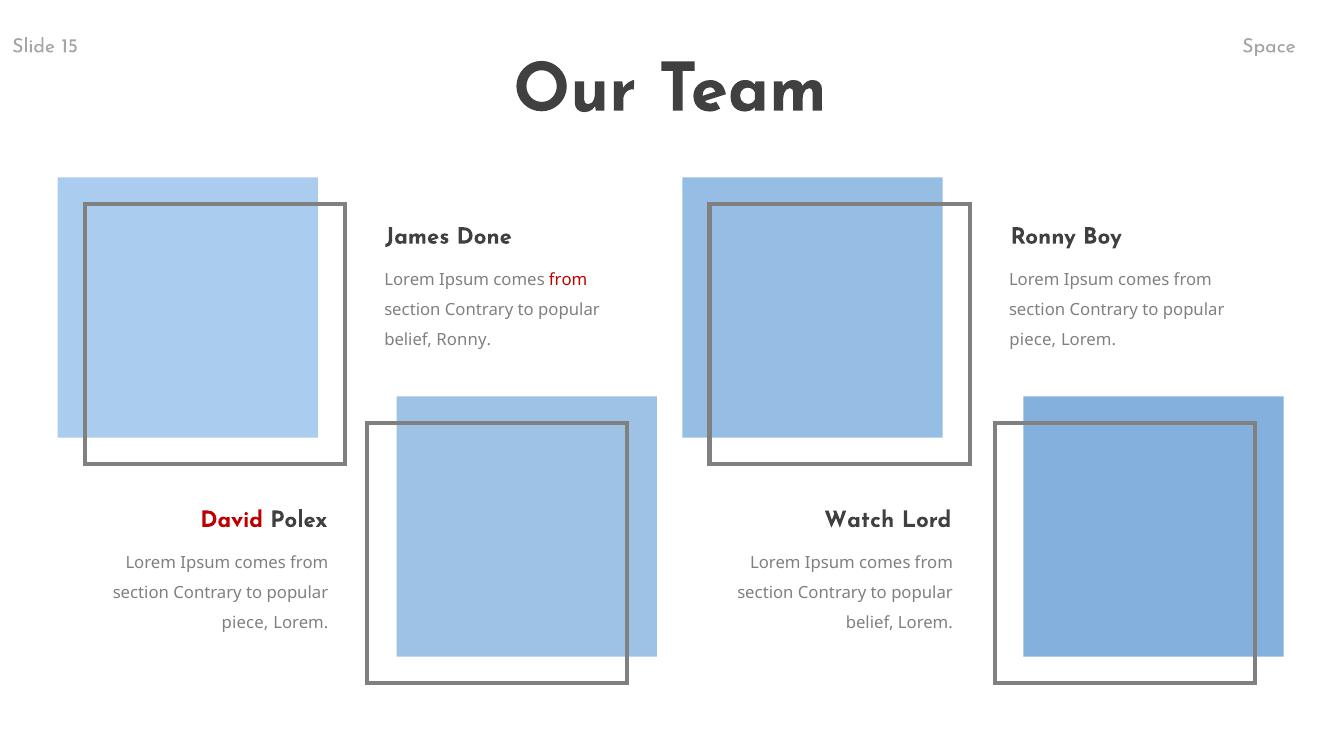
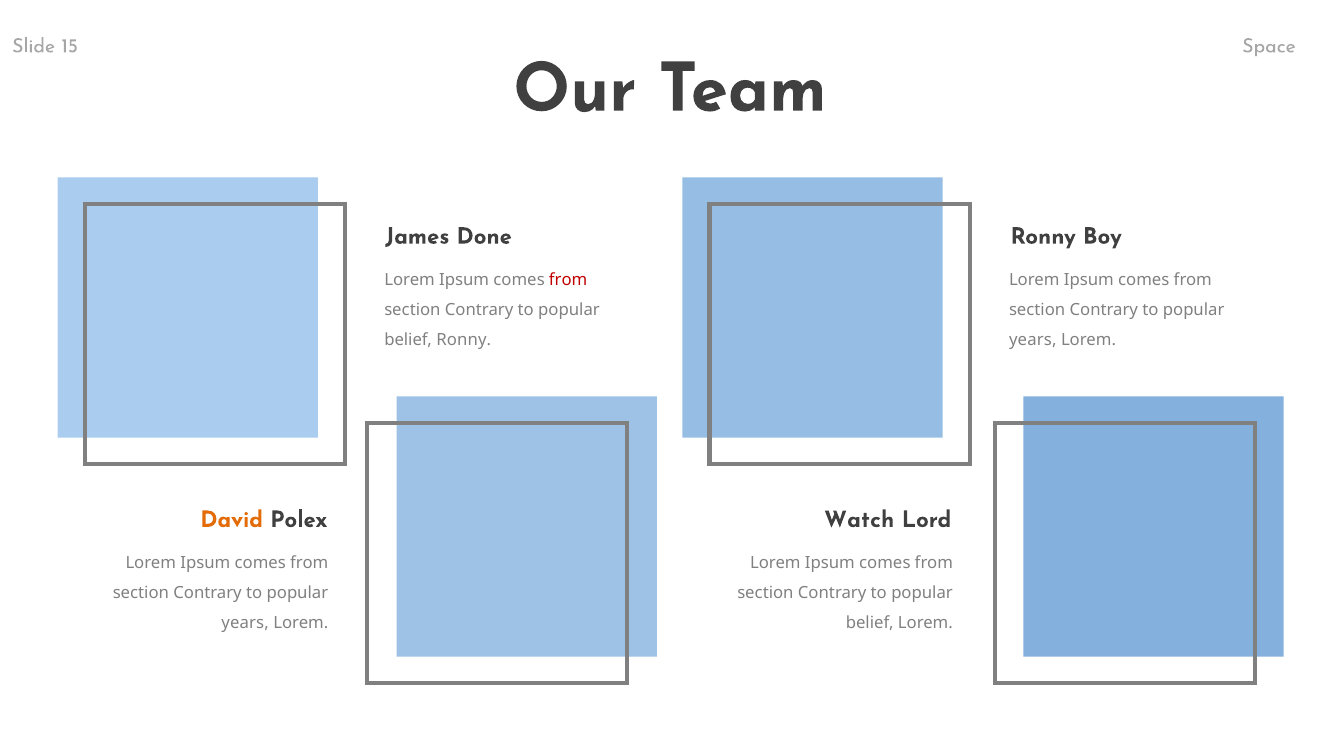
piece at (1033, 340): piece -> years
David colour: red -> orange
piece at (245, 623): piece -> years
